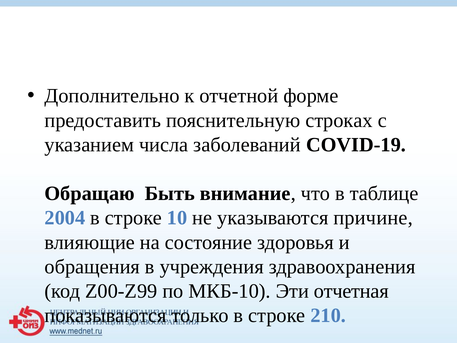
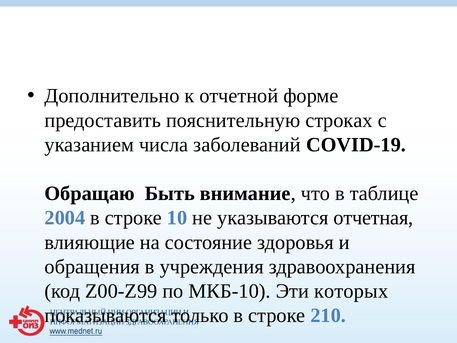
причине: причине -> отчетная
отчетная: отчетная -> которых
